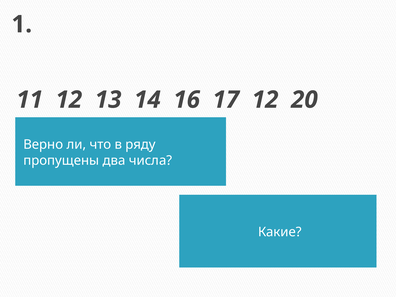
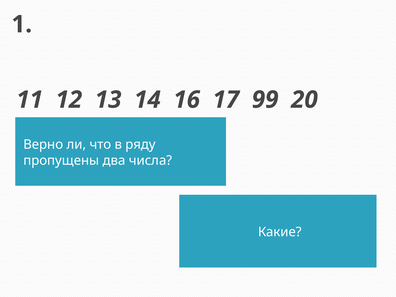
17 12: 12 -> 99
